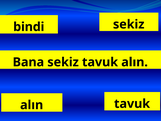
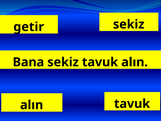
bindi: bindi -> getir
